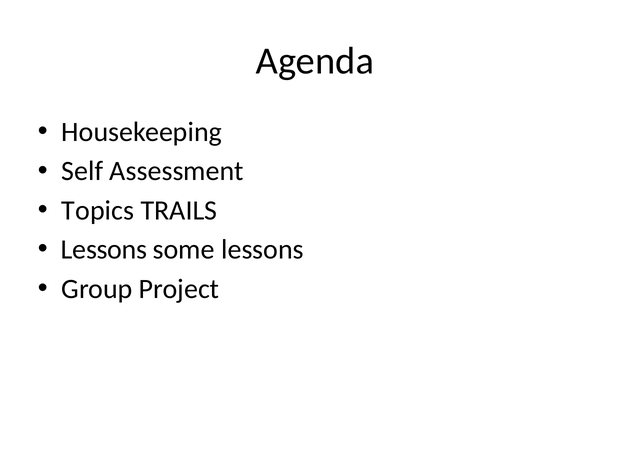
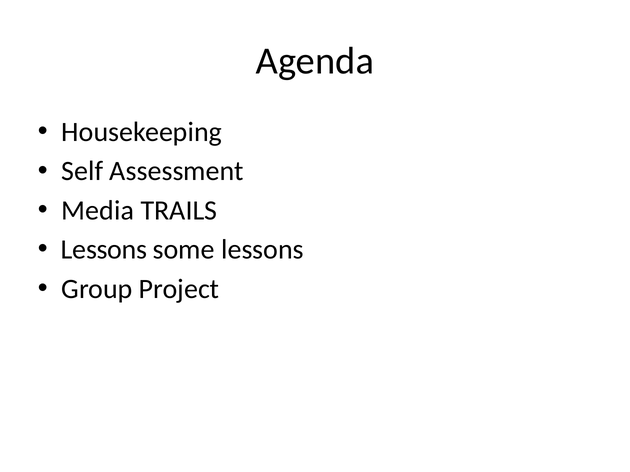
Topics: Topics -> Media
